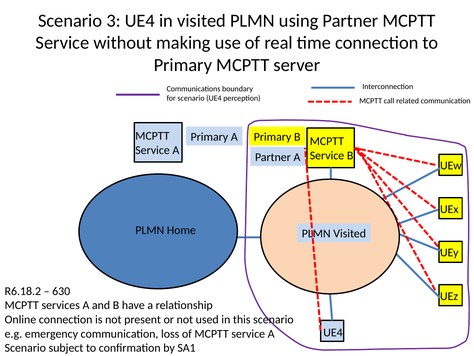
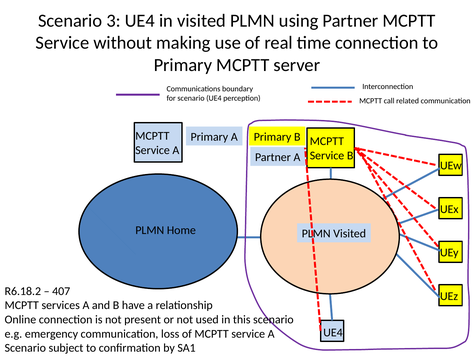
630: 630 -> 407
